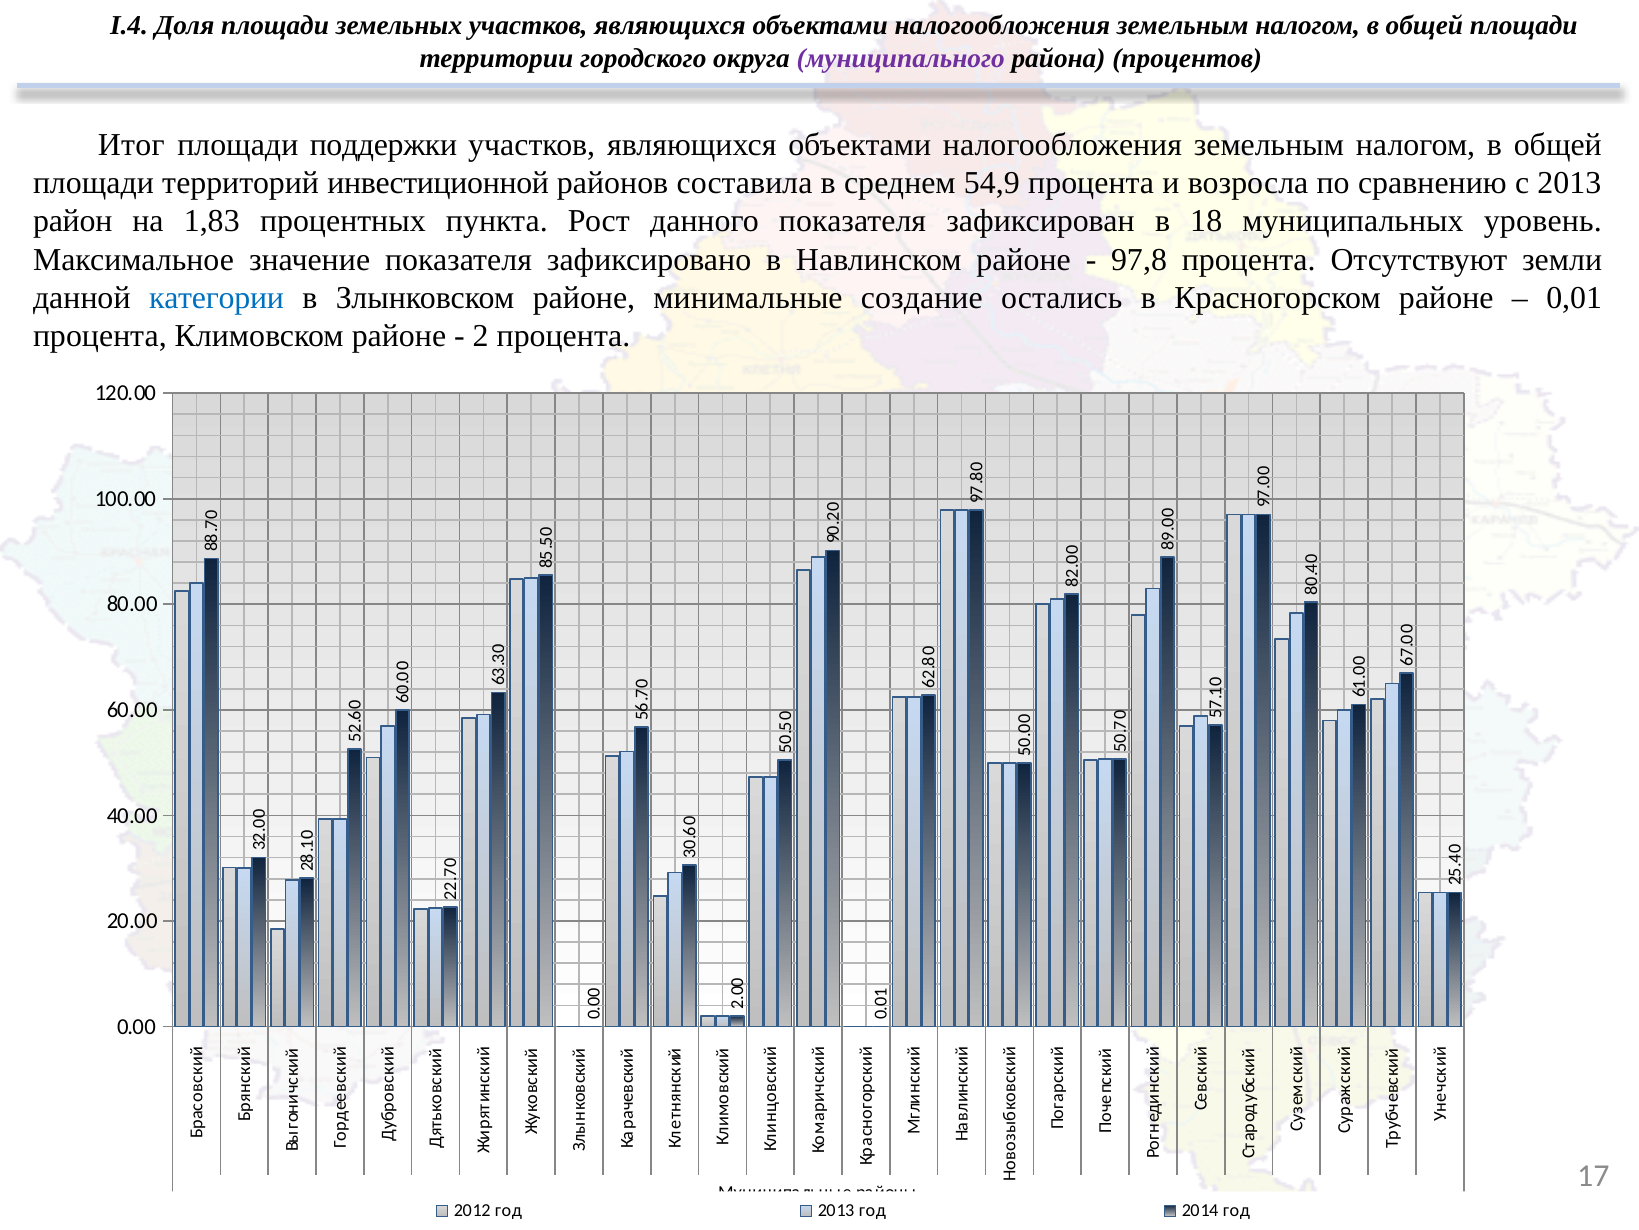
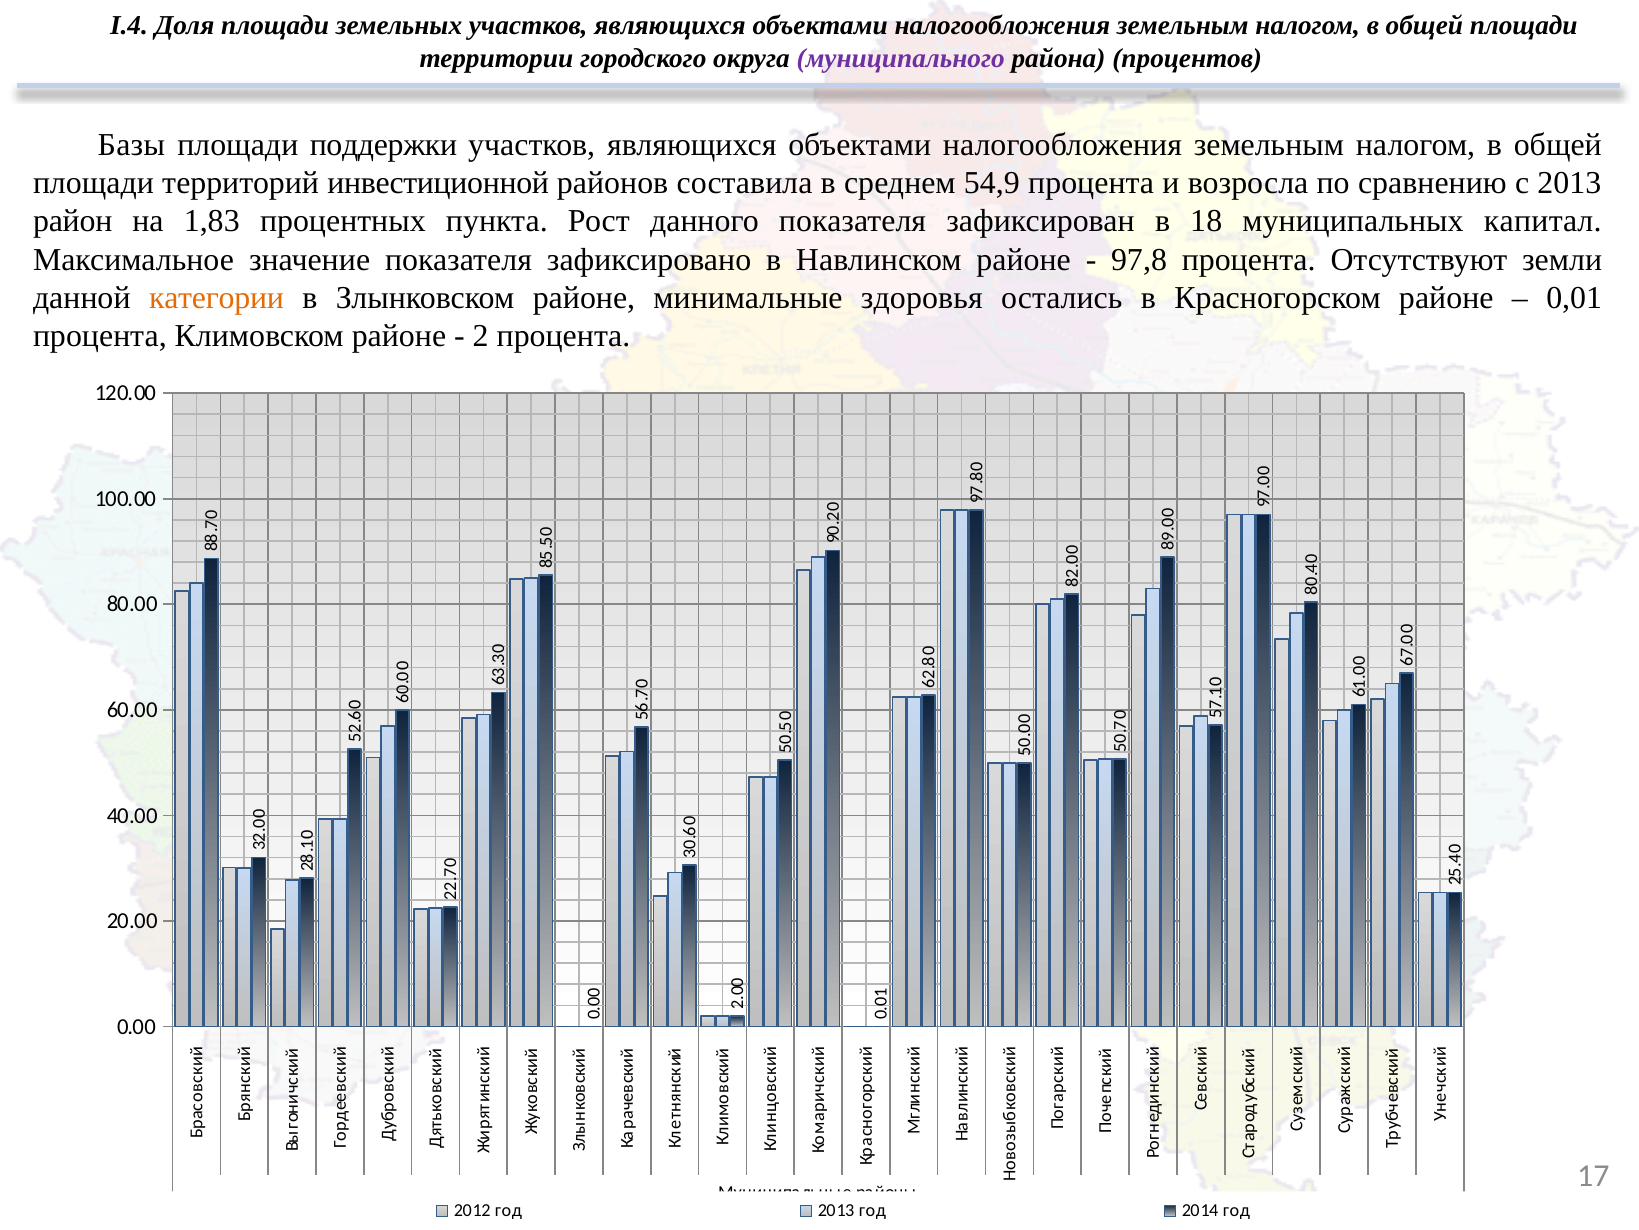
Итог: Итог -> Базы
уровень: уровень -> капитал
категории colour: blue -> orange
создание: создание -> здоровья
